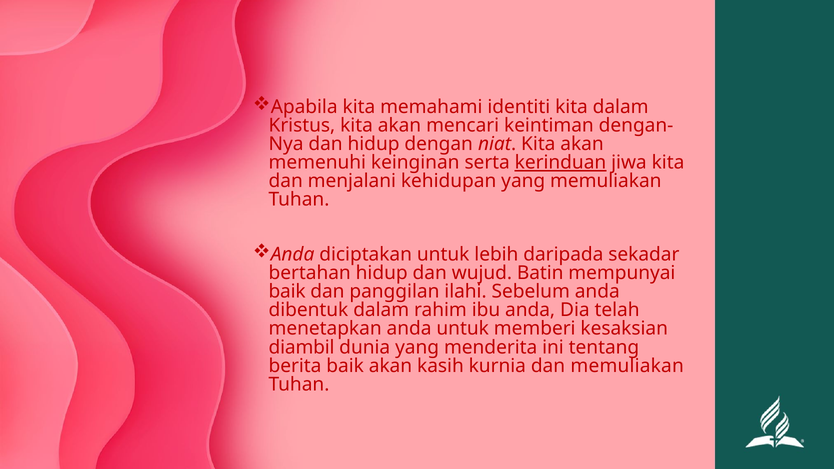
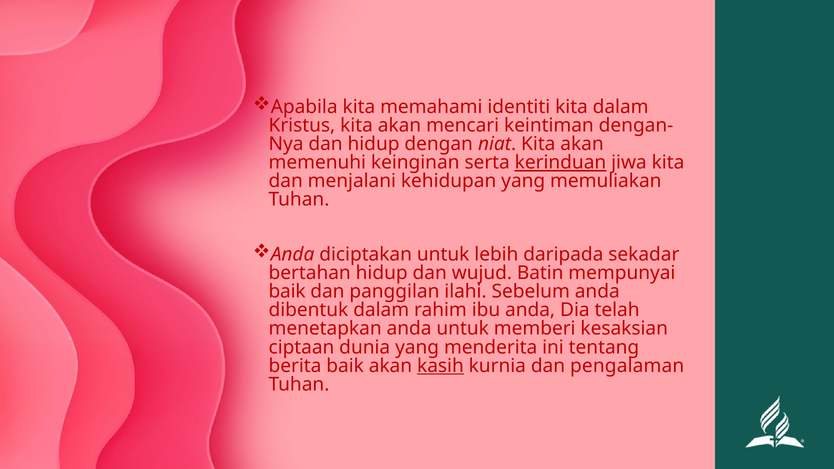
diambil: diambil -> ciptaan
kasih underline: none -> present
dan memuliakan: memuliakan -> pengalaman
